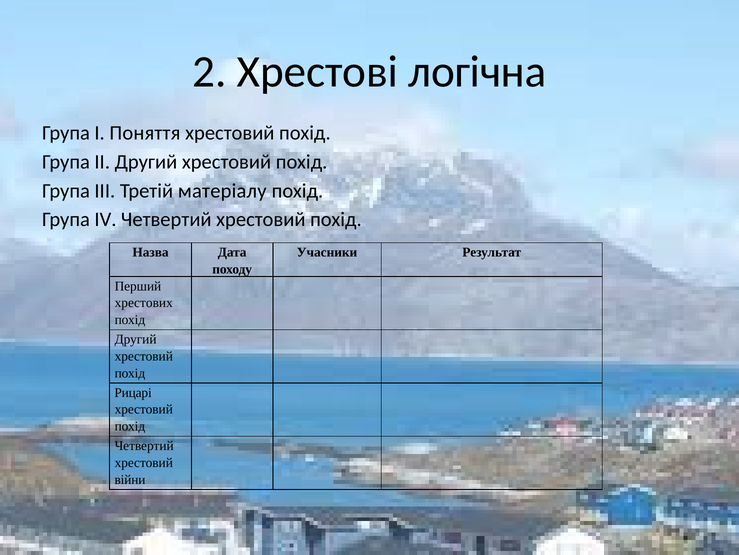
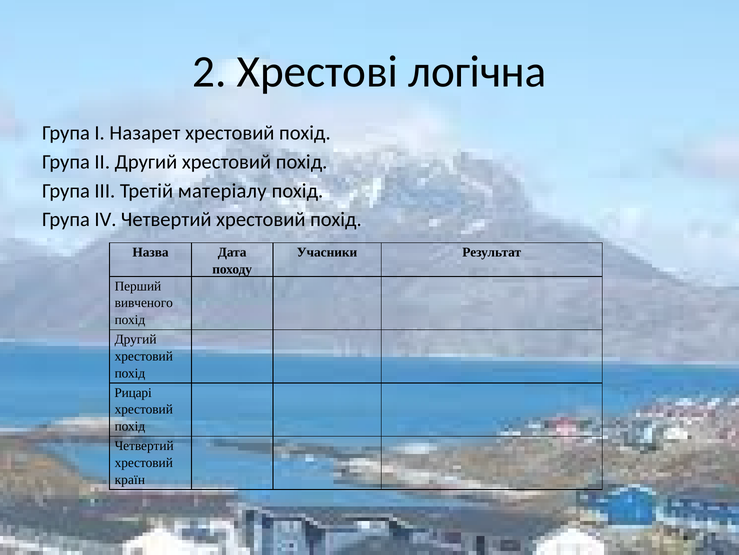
Поняття: Поняття -> Назарет
хрестових: хрестових -> вивченого
війни: війни -> країн
